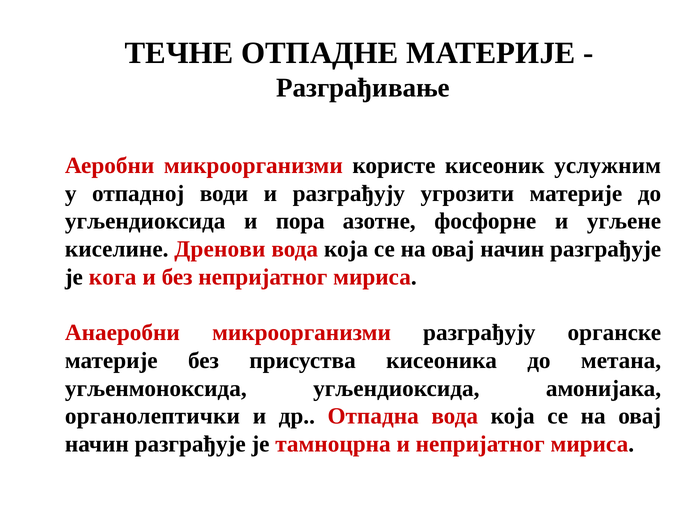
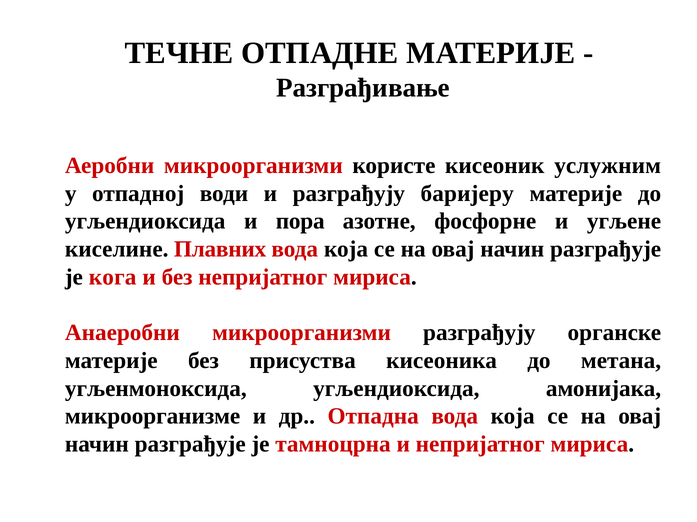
угрозити: угрозити -> баријеру
Дренови: Дренови -> Плавних
органолептички: органолептички -> микроорганизме
